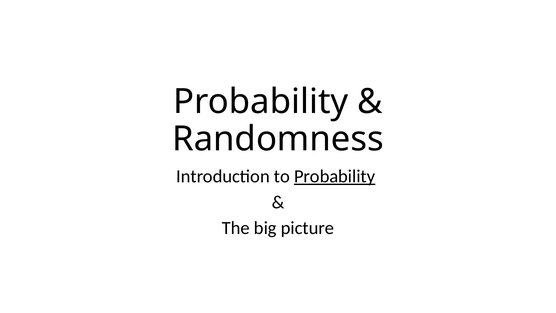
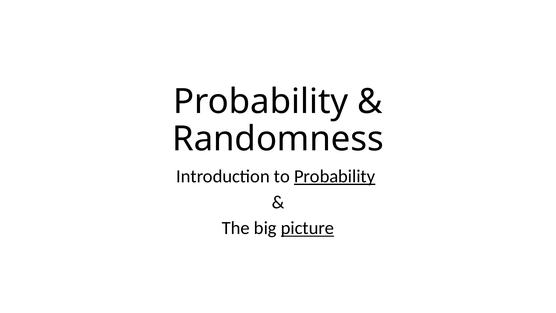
picture underline: none -> present
